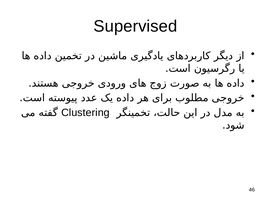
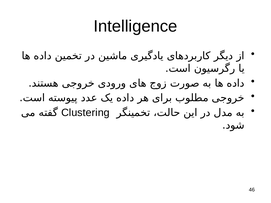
Supervised: Supervised -> Intelligence
